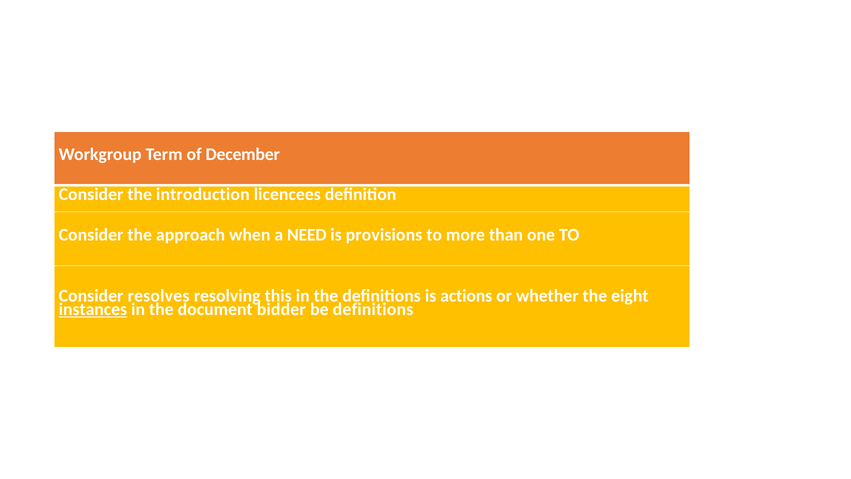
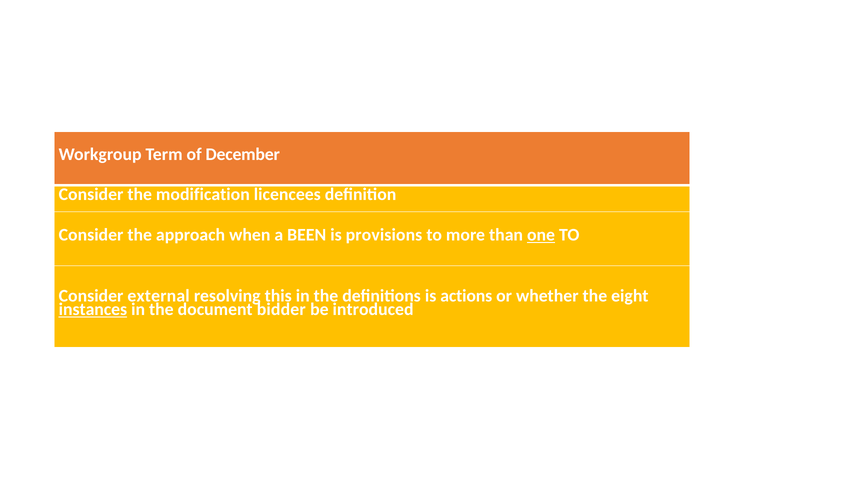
introduction: introduction -> modification
NEED: NEED -> BEEN
one underline: none -> present
resolves: resolves -> external
be definitions: definitions -> introduced
